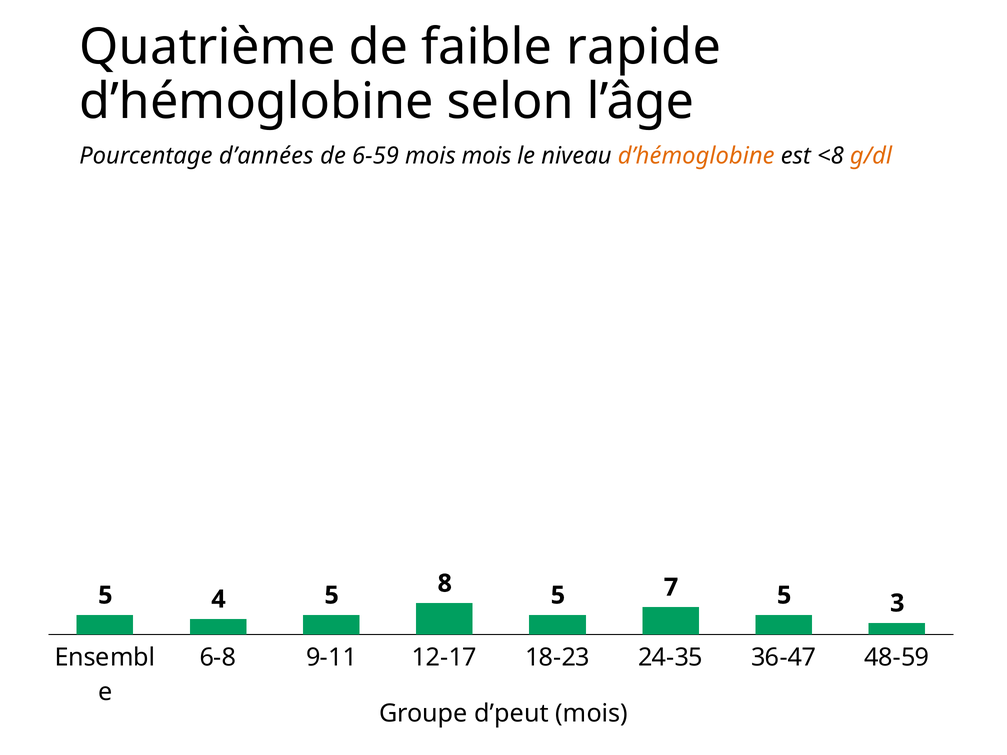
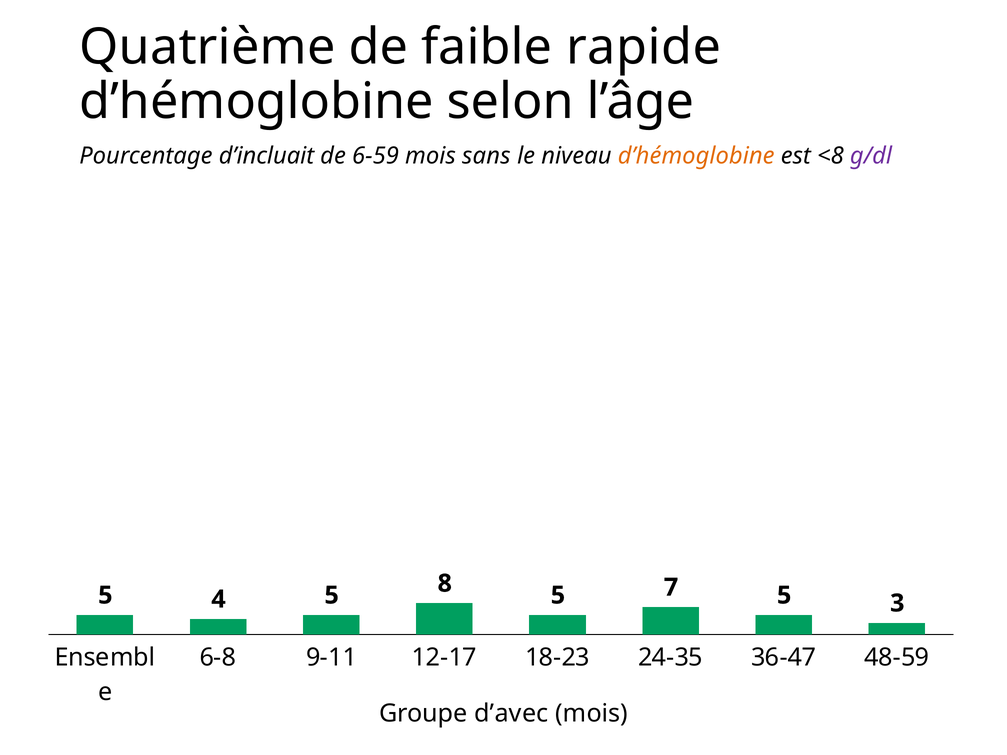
d’années: d’années -> d’incluait
mois mois: mois -> sans
g/dl colour: orange -> purple
d’peut: d’peut -> d’avec
